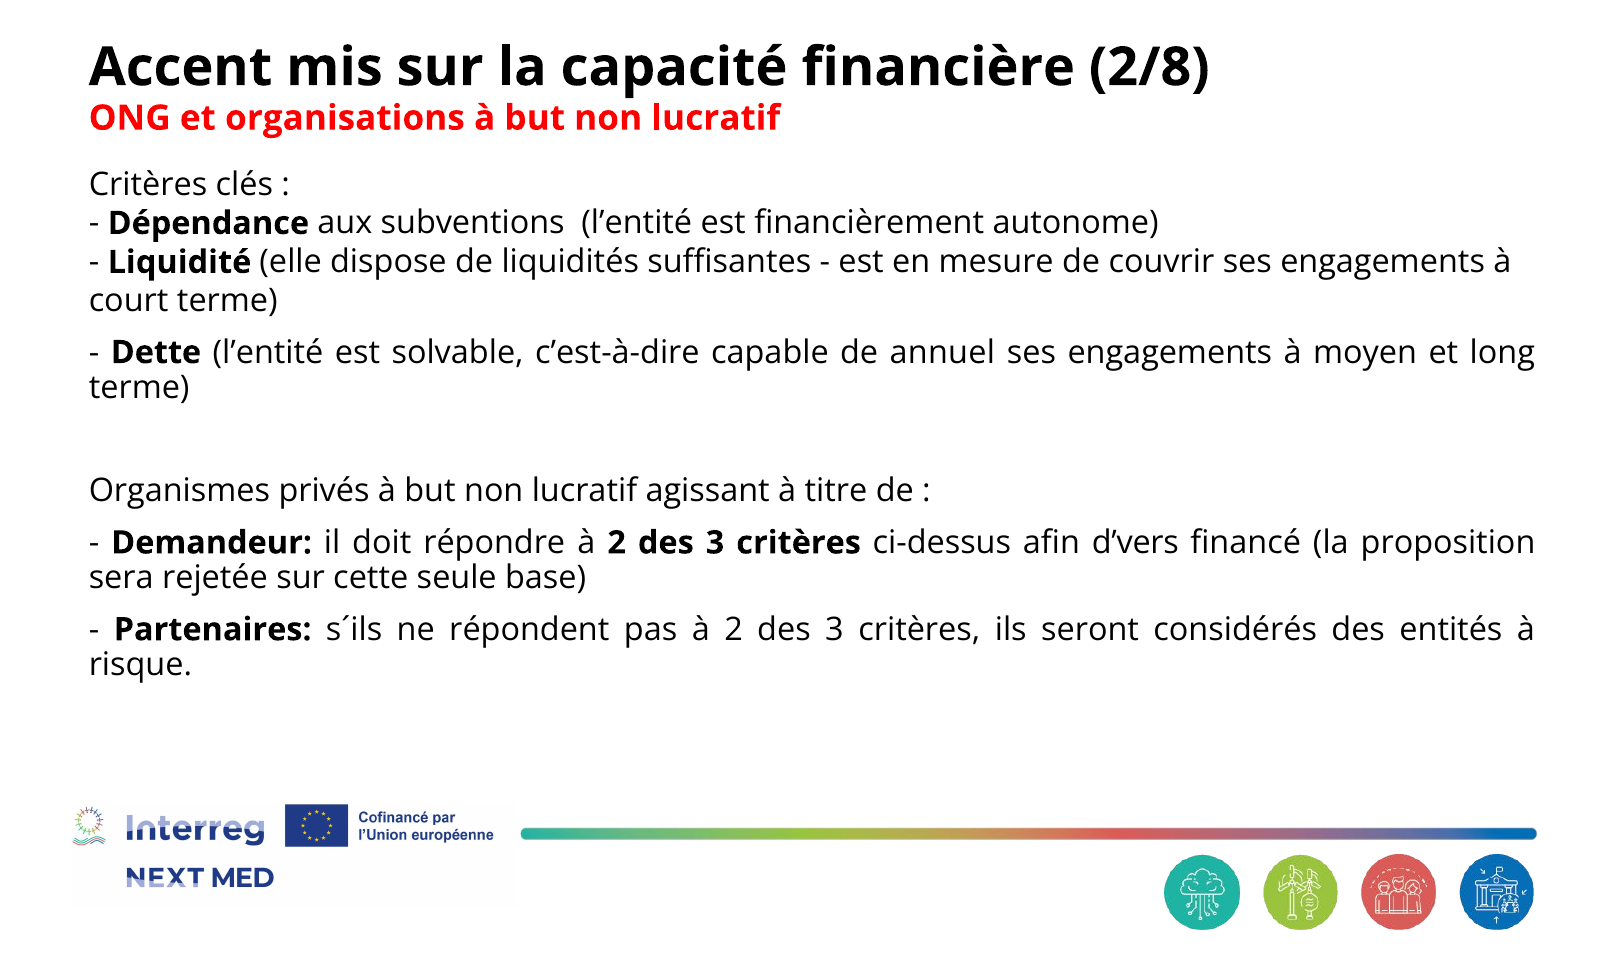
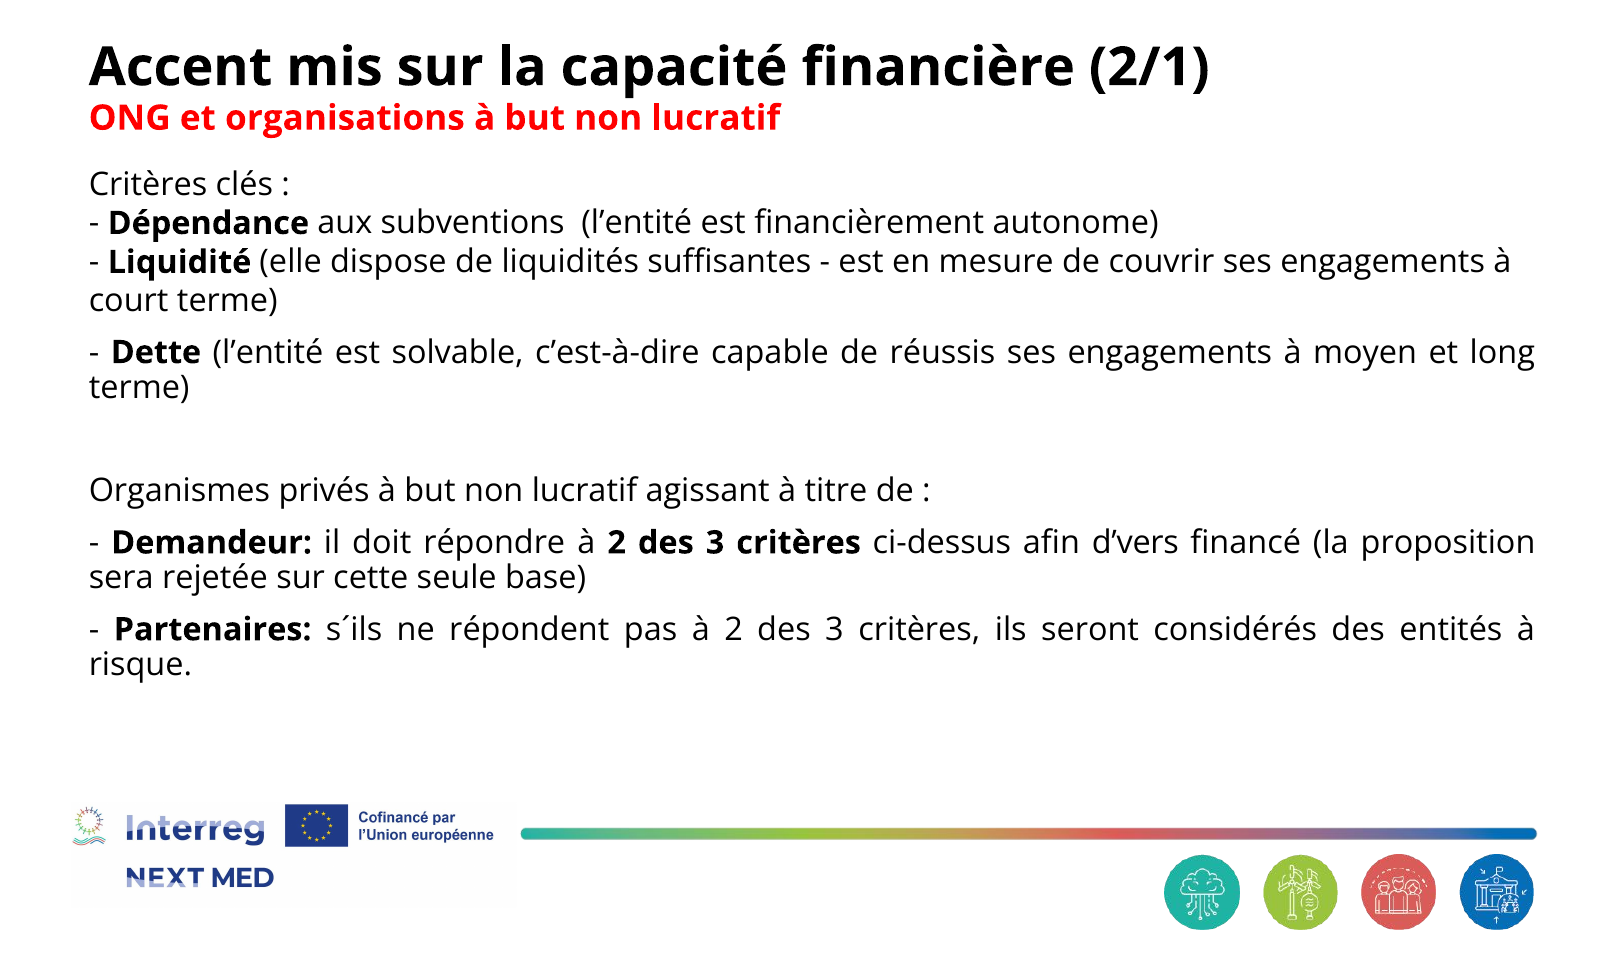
2/8: 2/8 -> 2/1
annuel: annuel -> réussis
